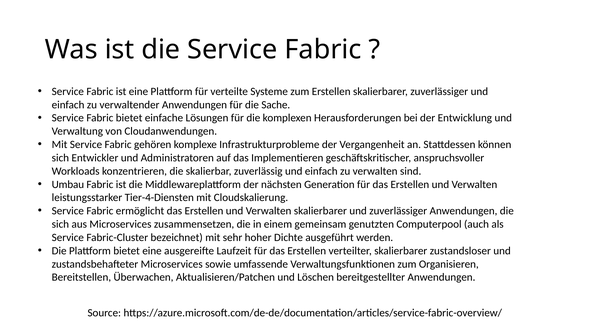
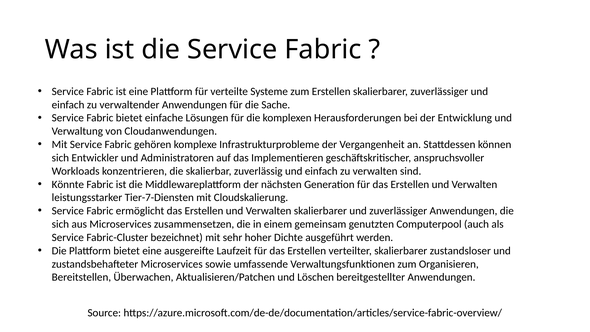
Umbau: Umbau -> Könnte
Tier-4-Diensten: Tier-4-Diensten -> Tier-7-Diensten
